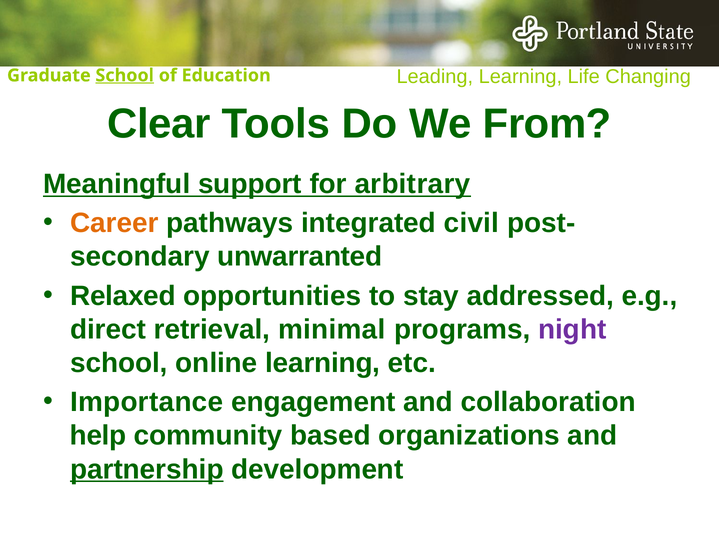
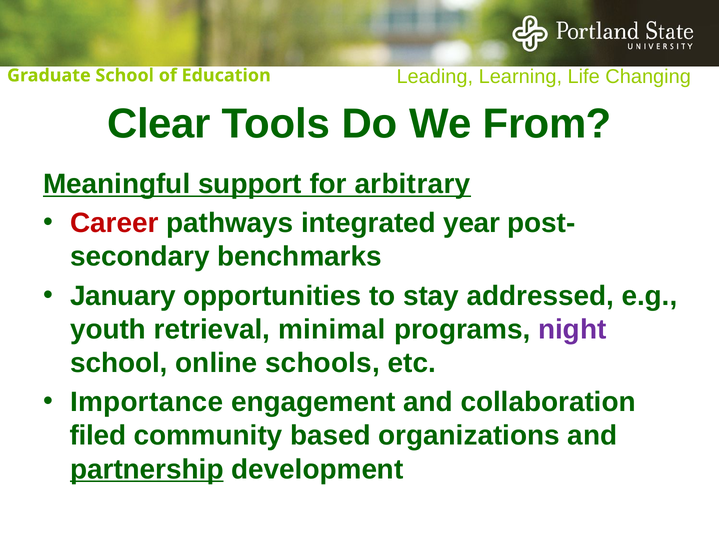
School at (125, 75) underline: present -> none
Career colour: orange -> red
civil: civil -> year
unwarranted: unwarranted -> benchmarks
Relaxed: Relaxed -> January
direct: direct -> youth
online learning: learning -> schools
help: help -> filed
